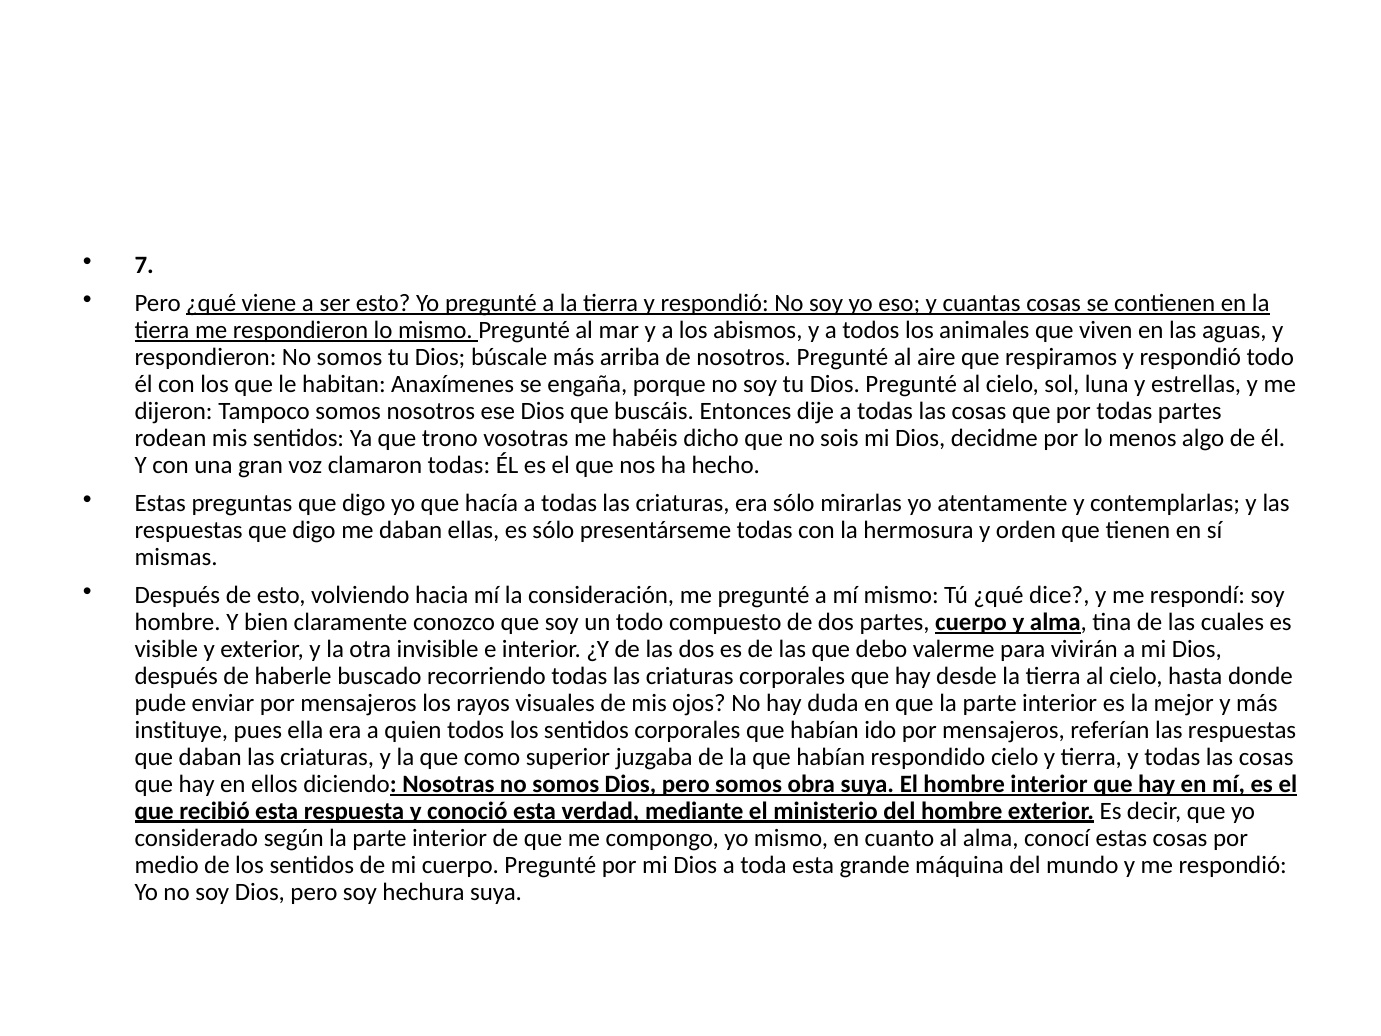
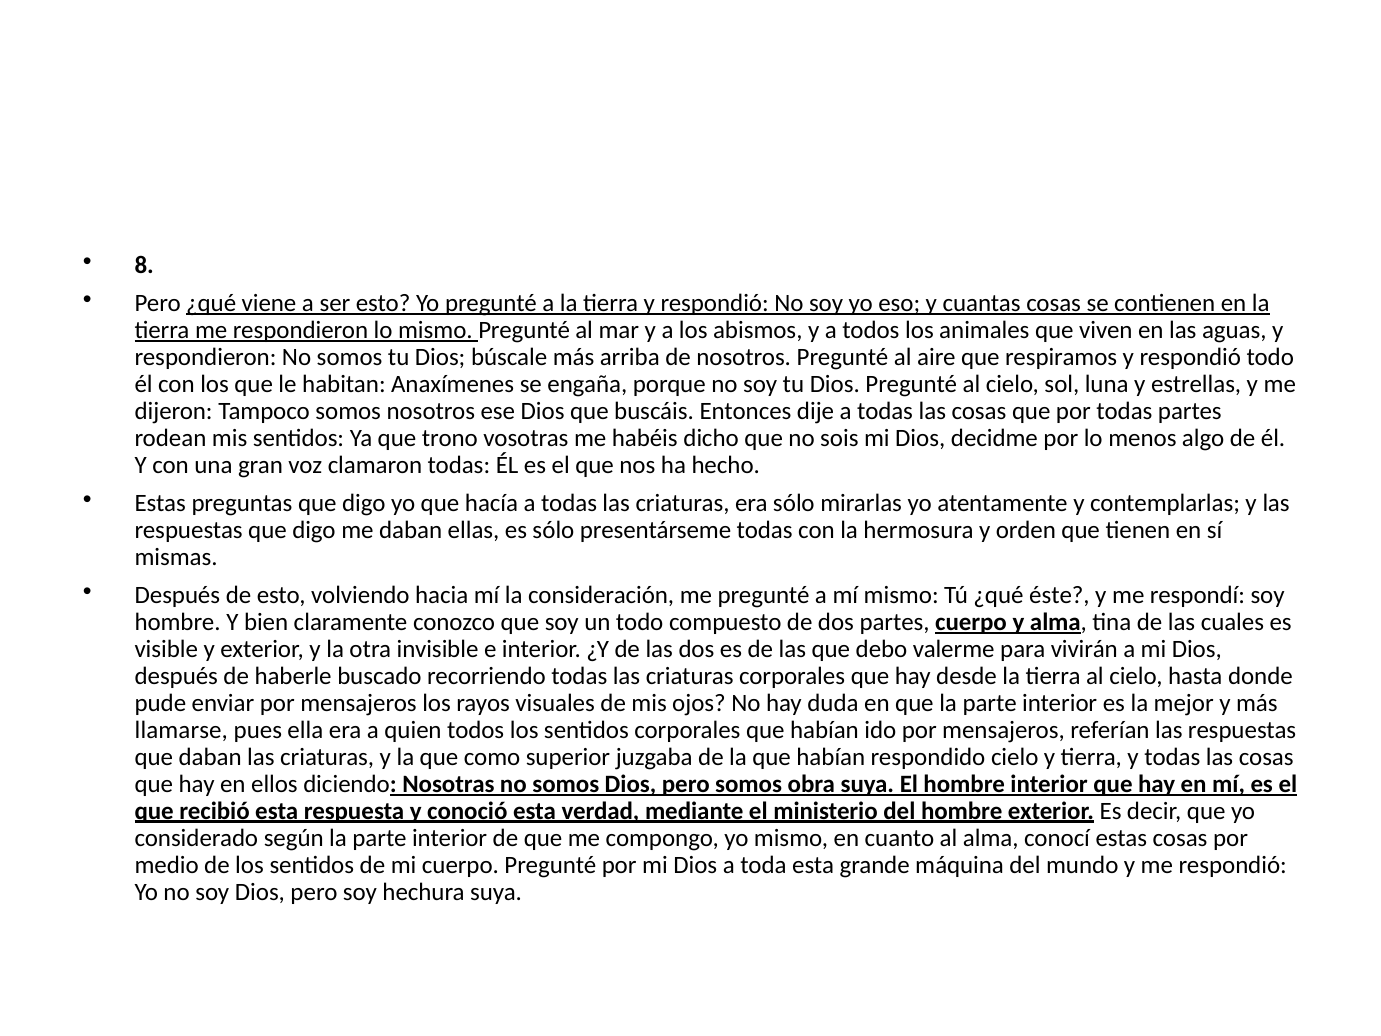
7: 7 -> 8
dice: dice -> éste
instituye: instituye -> llamarse
